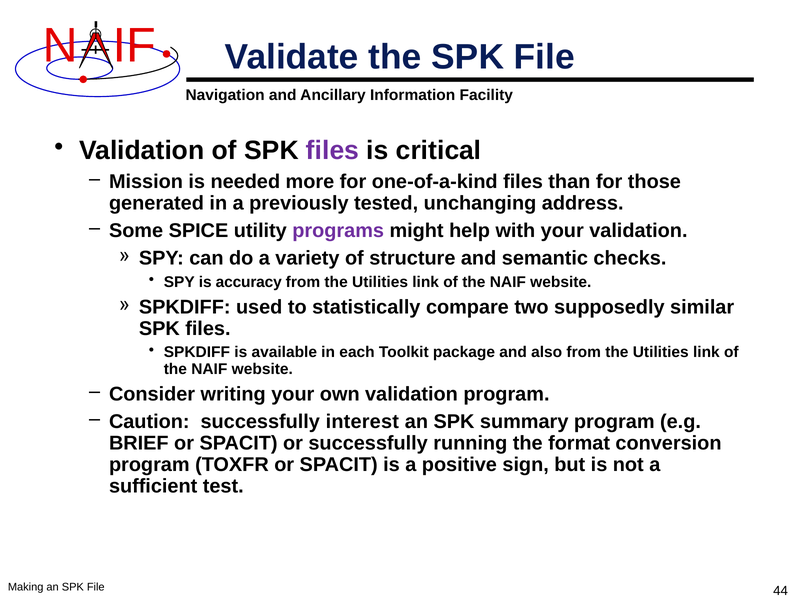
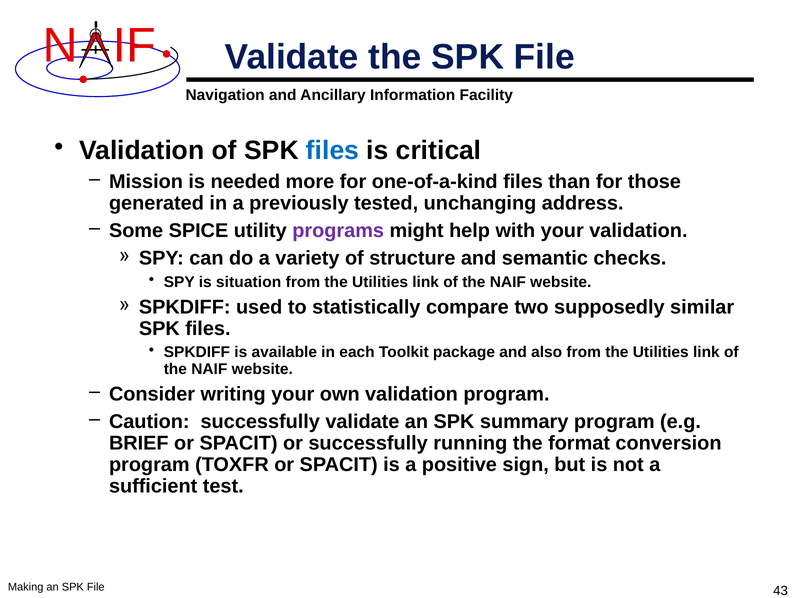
files at (333, 151) colour: purple -> blue
accuracy: accuracy -> situation
successfully interest: interest -> validate
44: 44 -> 43
